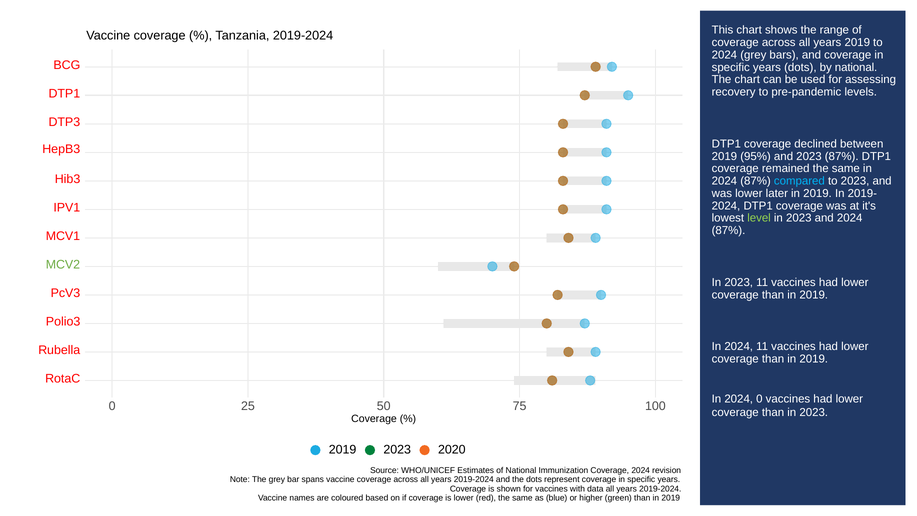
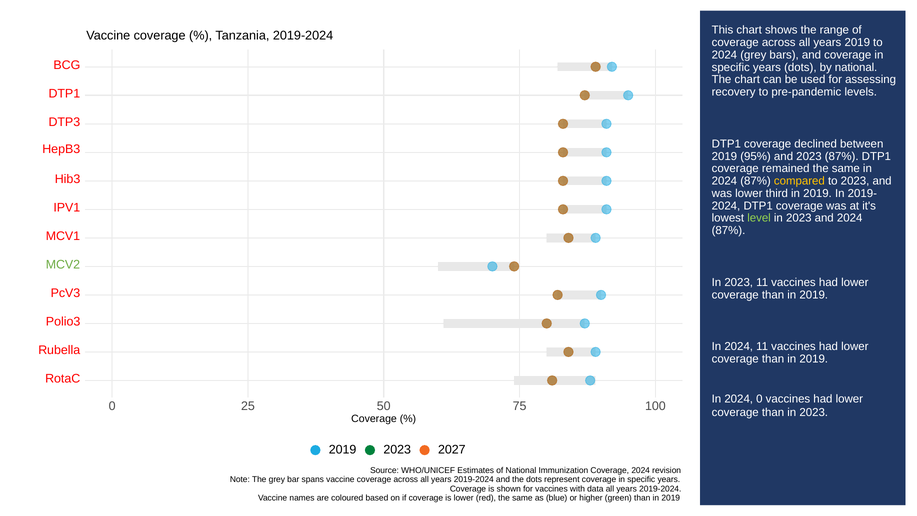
compared colour: light blue -> yellow
later: later -> third
2020: 2020 -> 2027
